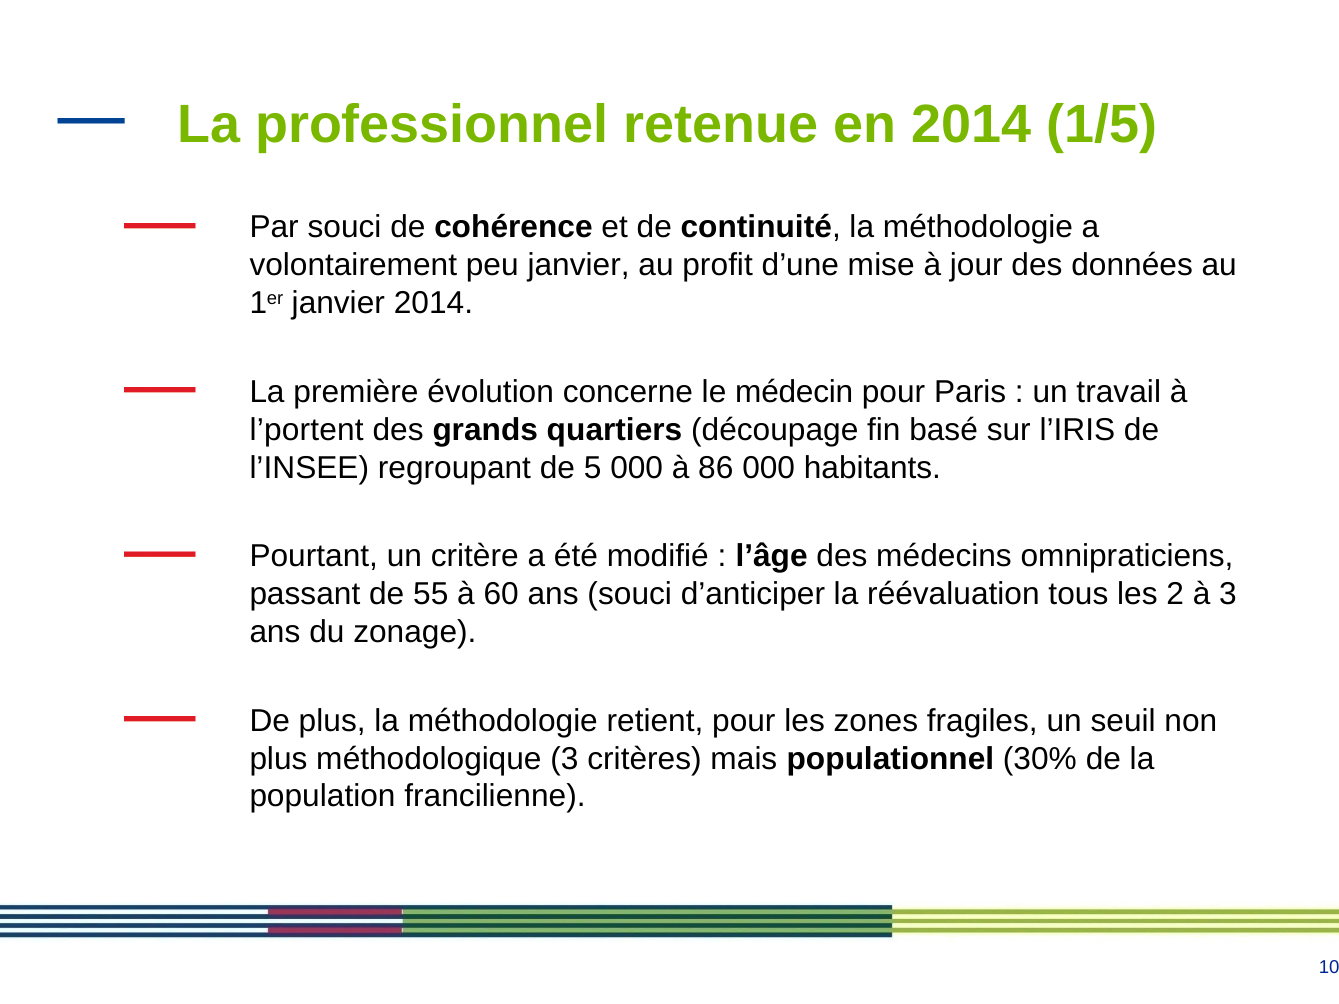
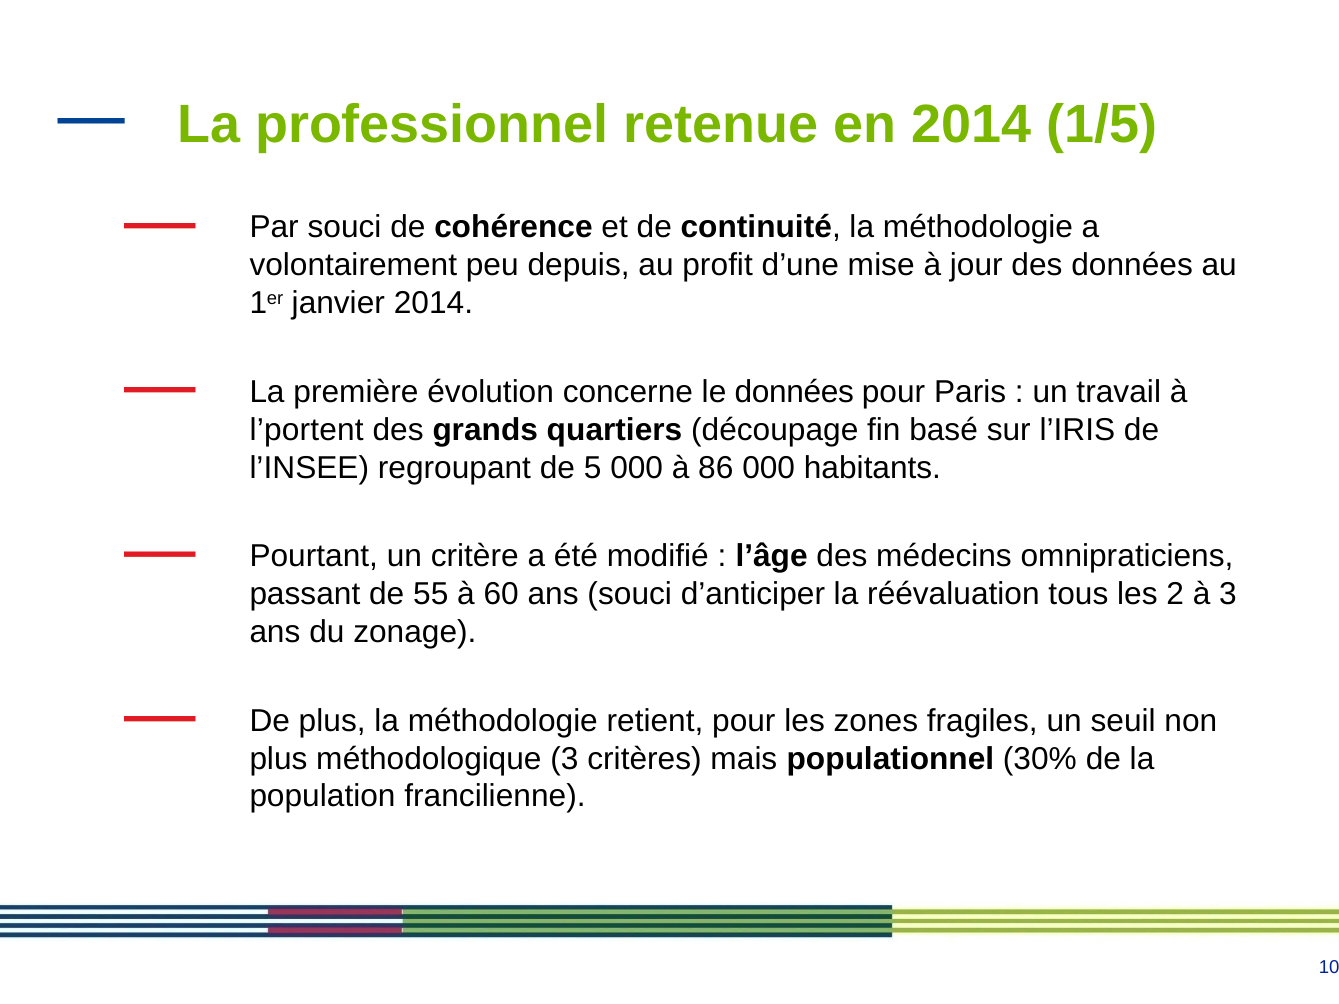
peu janvier: janvier -> depuis
le médecin: médecin -> données
